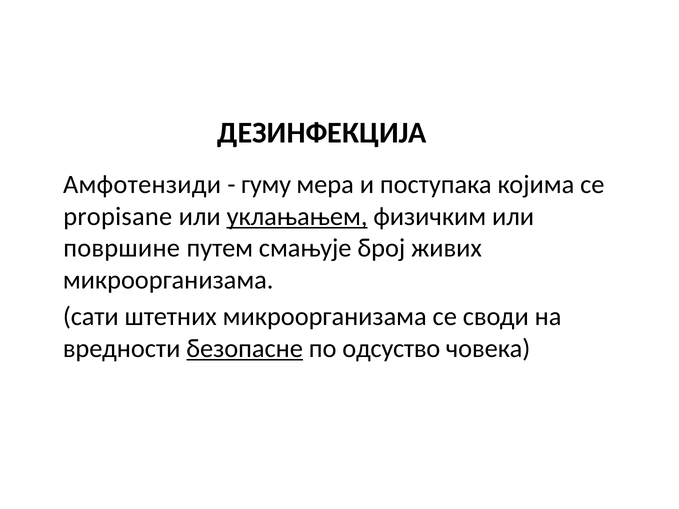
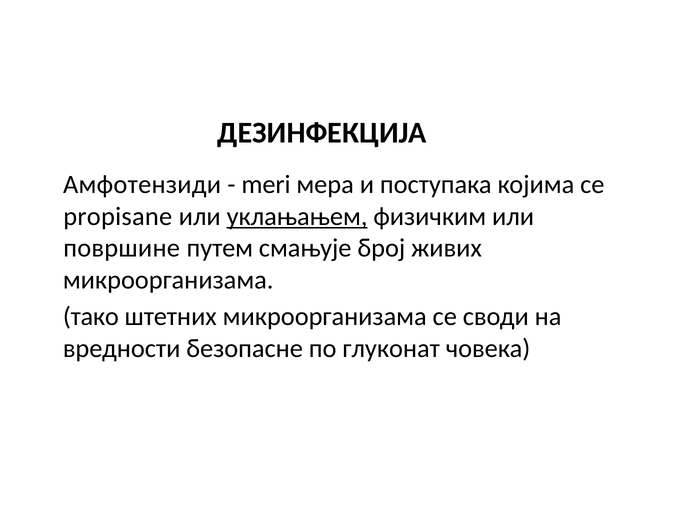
гуму: гуму -> meri
сати: сати -> тако
безопасне underline: present -> none
одсуство: одсуство -> глуконат
